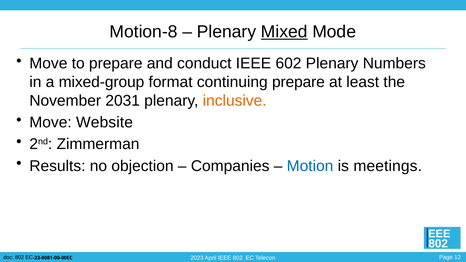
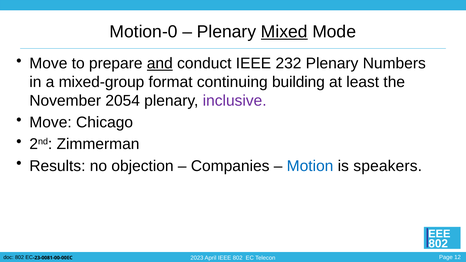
Motion-8: Motion-8 -> Motion-0
and underline: none -> present
602: 602 -> 232
continuing prepare: prepare -> building
2031: 2031 -> 2054
inclusive colour: orange -> purple
Website: Website -> Chicago
meetings: meetings -> speakers
